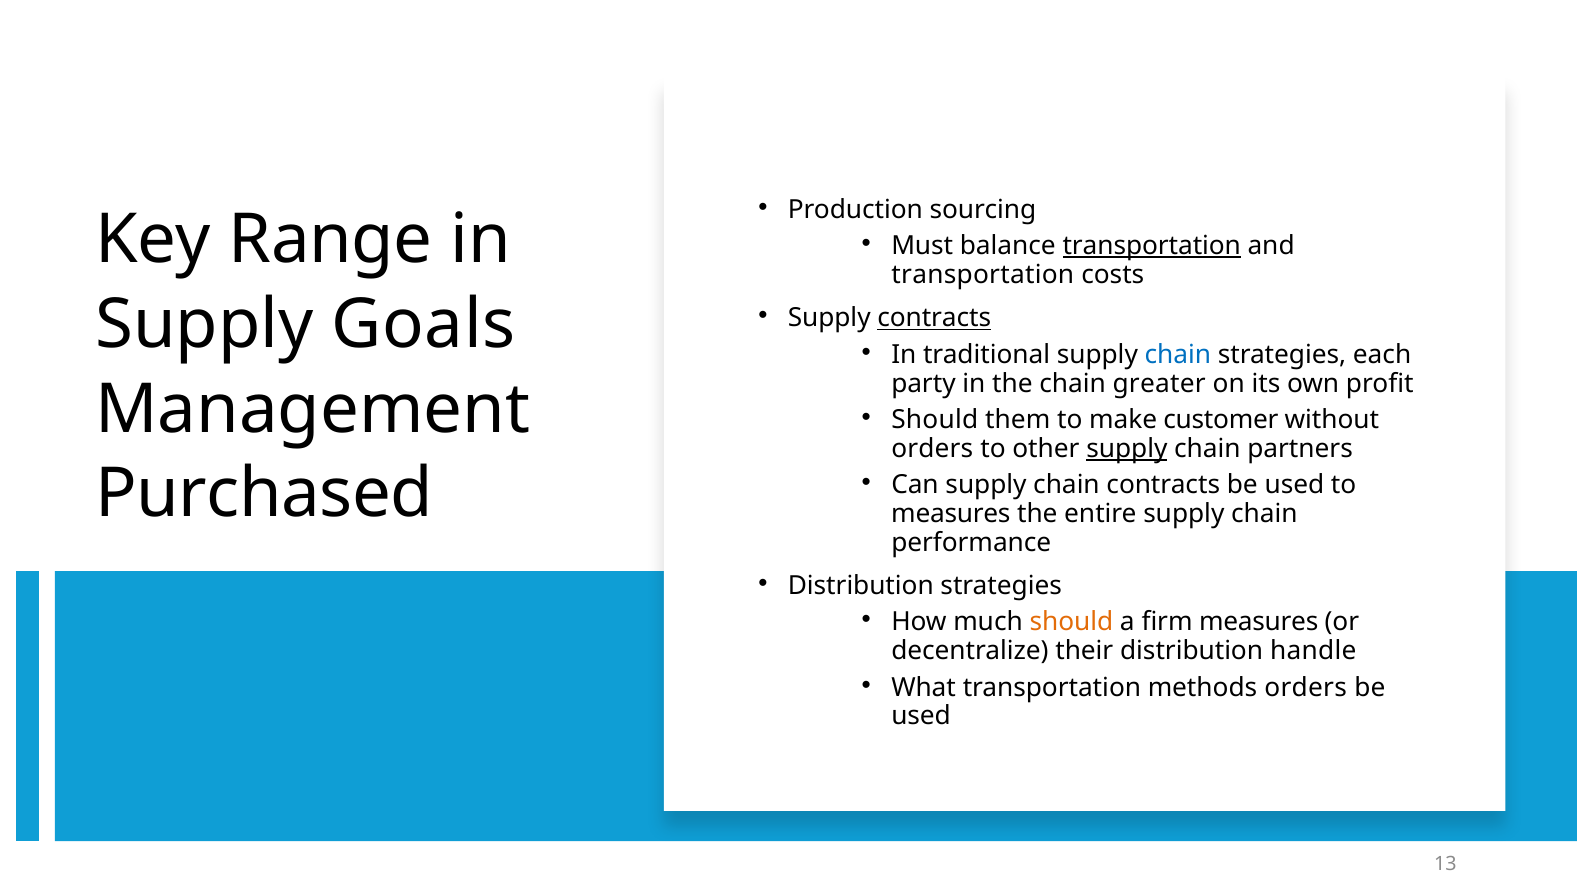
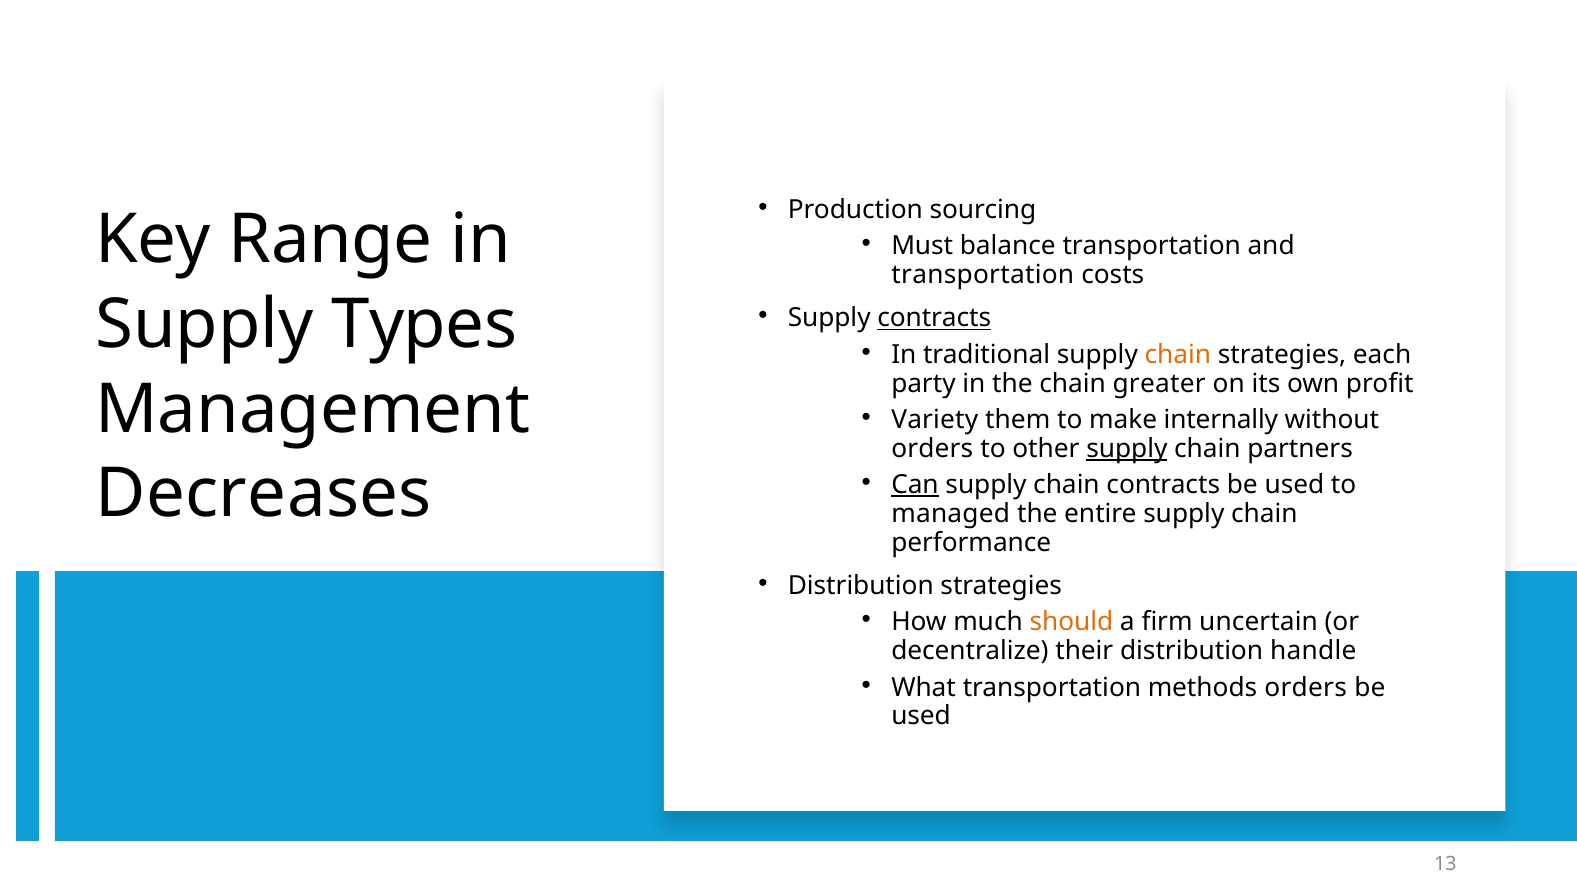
transportation at (1152, 246) underline: present -> none
Goals: Goals -> Types
chain at (1178, 355) colour: blue -> orange
Should at (935, 420): Should -> Variety
customer: customer -> internally
Can underline: none -> present
Purchased: Purchased -> Decreases
measures at (951, 514): measures -> managed
firm measures: measures -> uncertain
